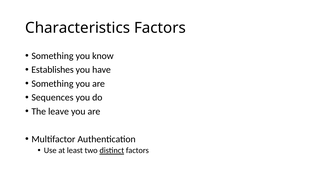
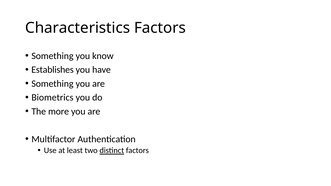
Sequences: Sequences -> Biometrics
leave: leave -> more
